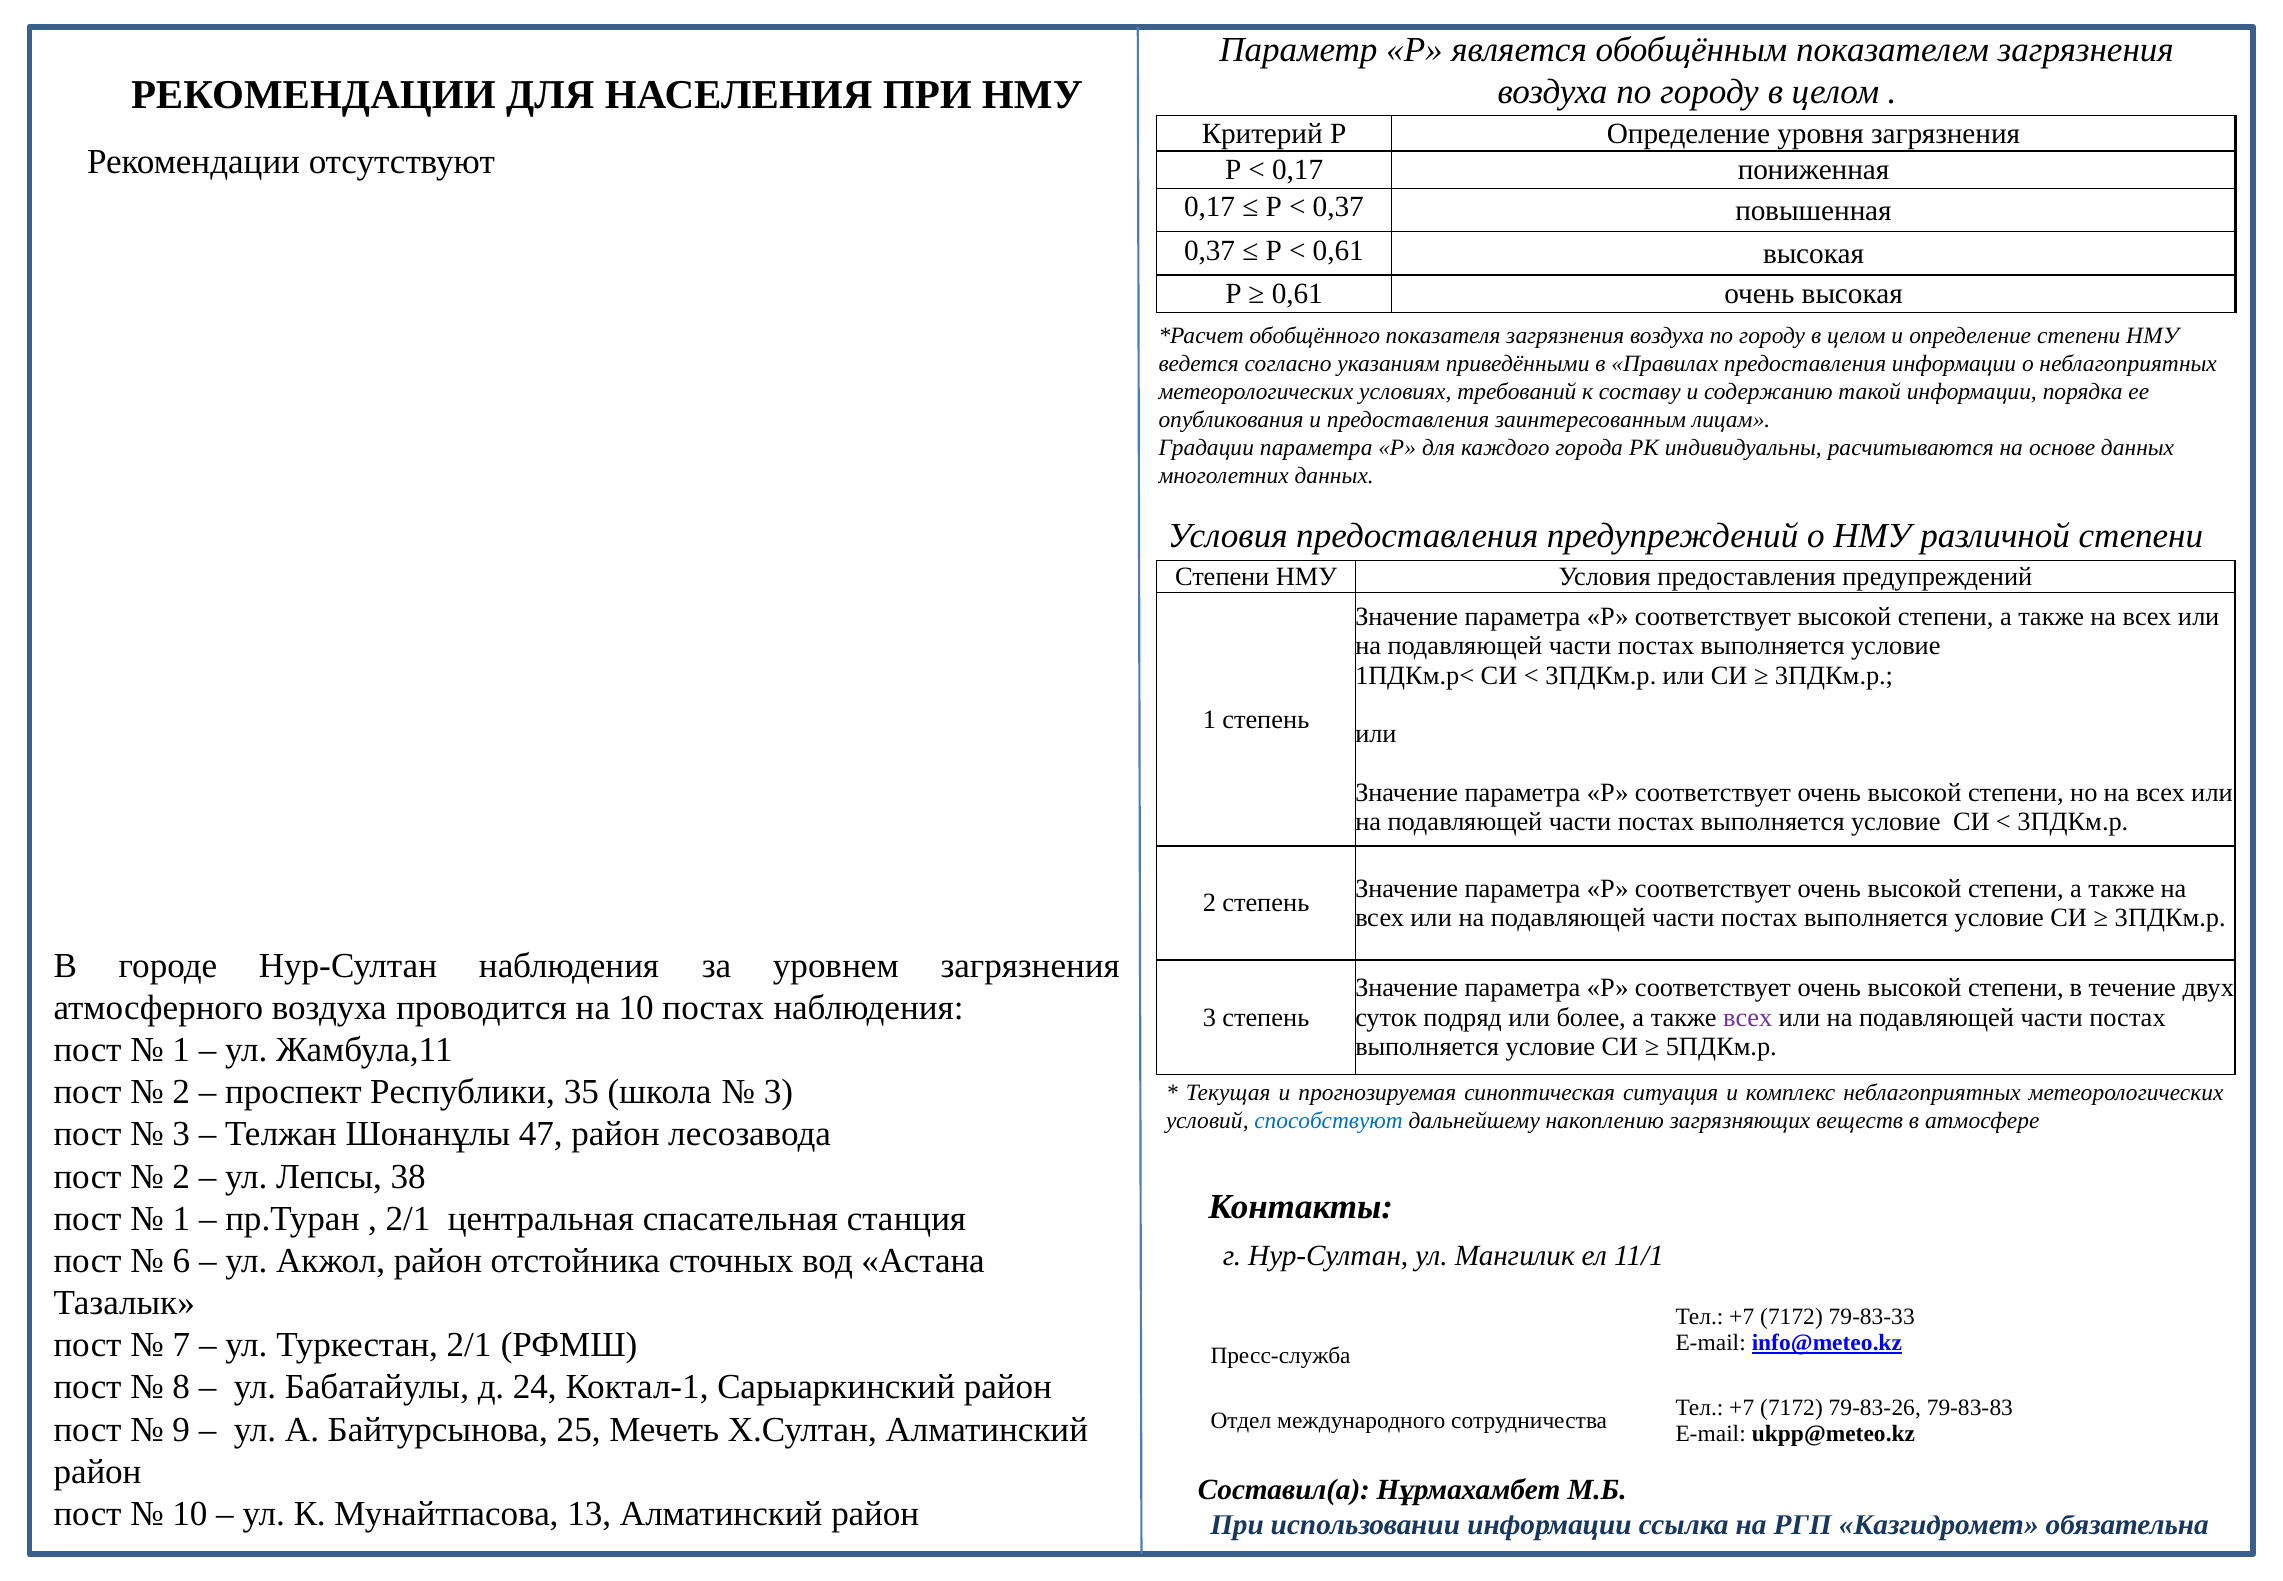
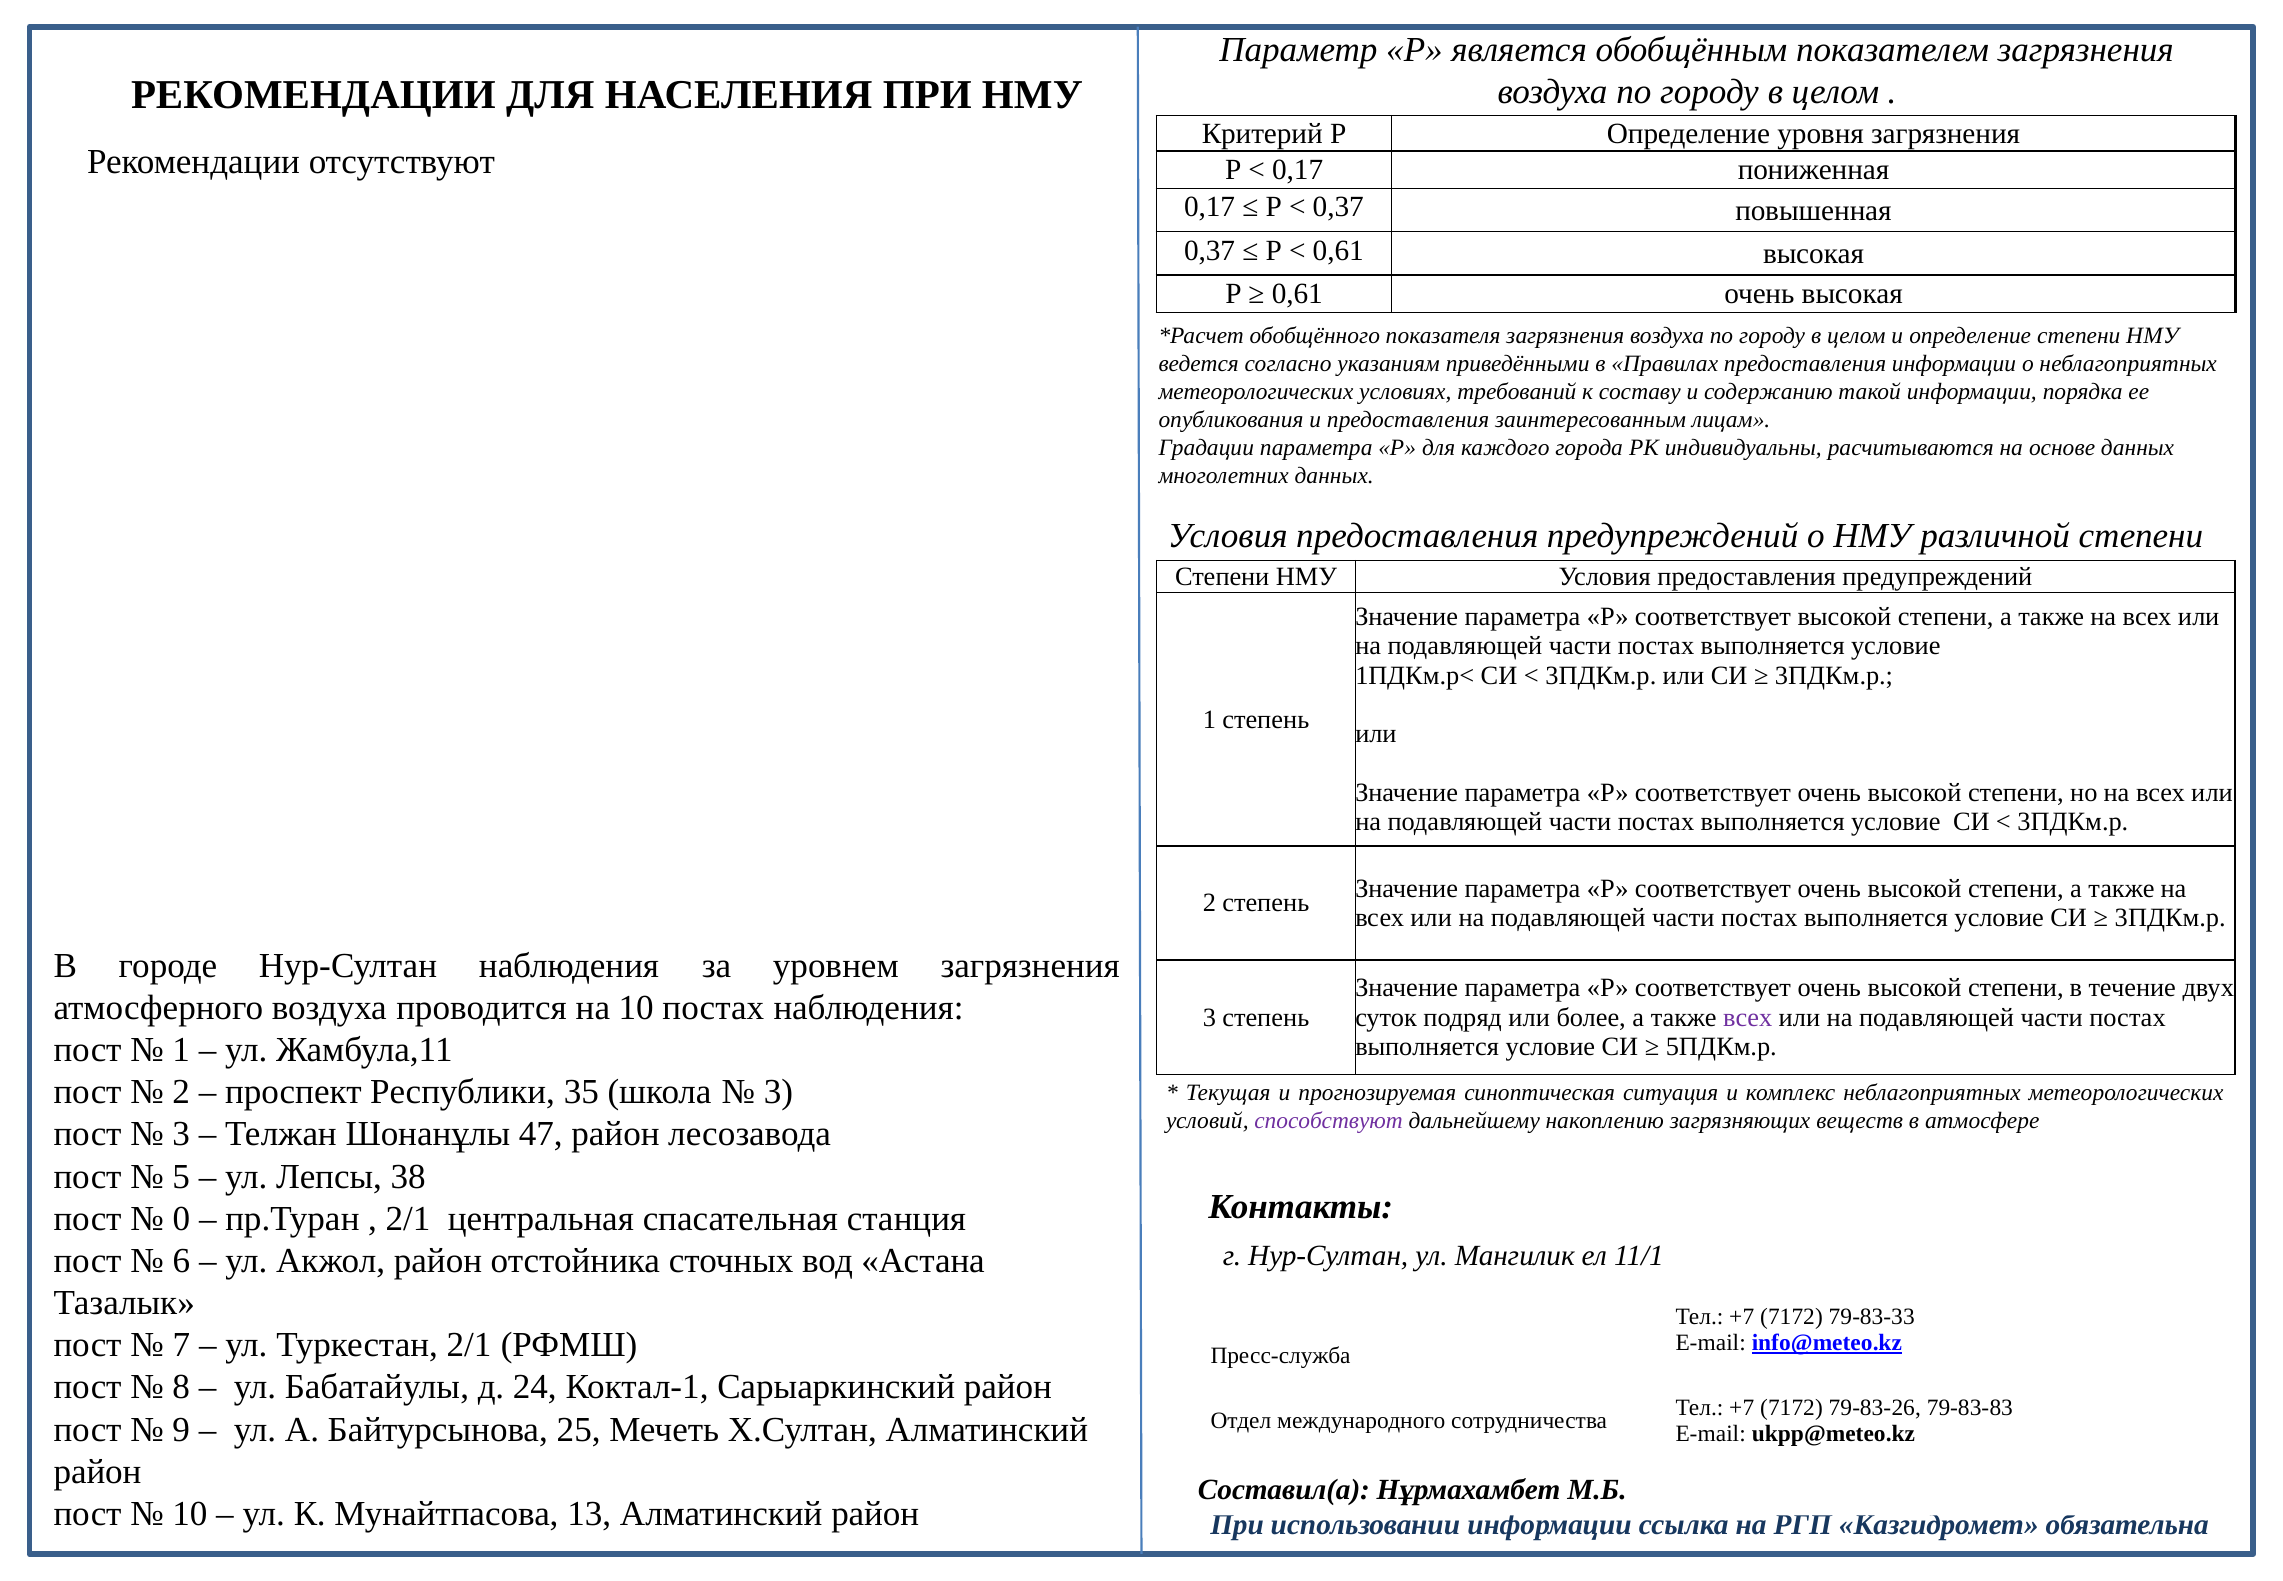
способствуют colour: blue -> purple
2 at (181, 1176): 2 -> 5
1 at (181, 1218): 1 -> 0
